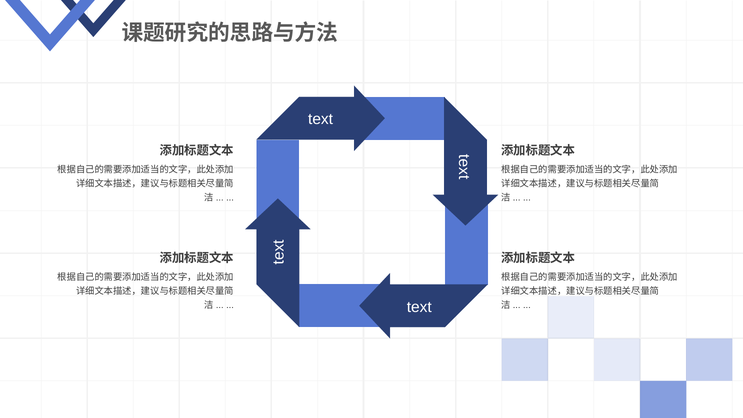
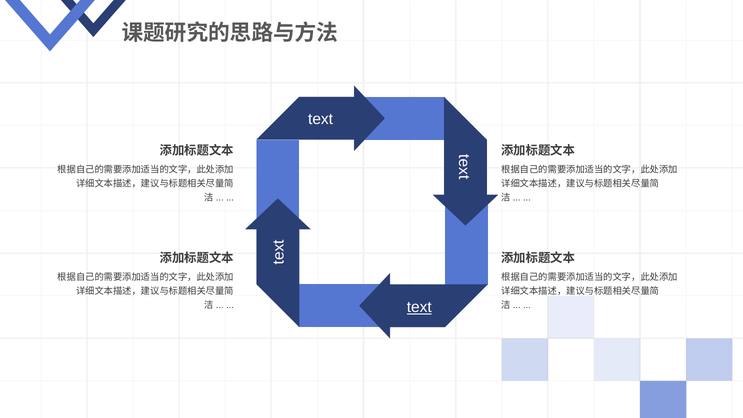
text at (419, 307) underline: none -> present
